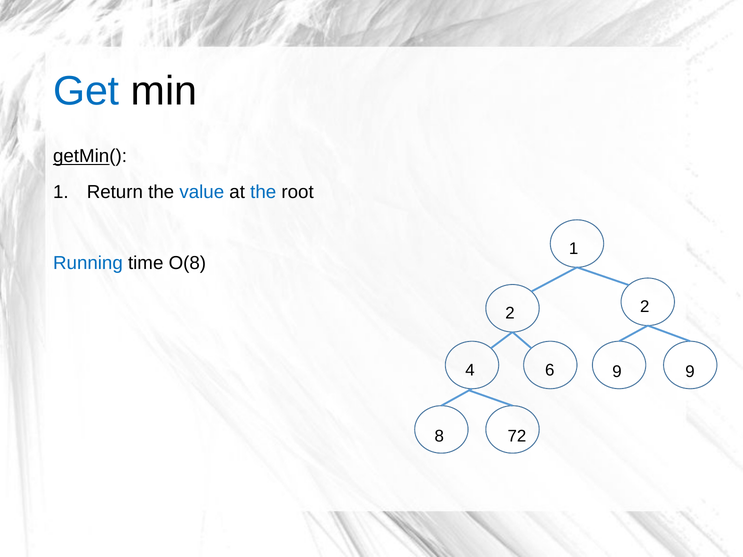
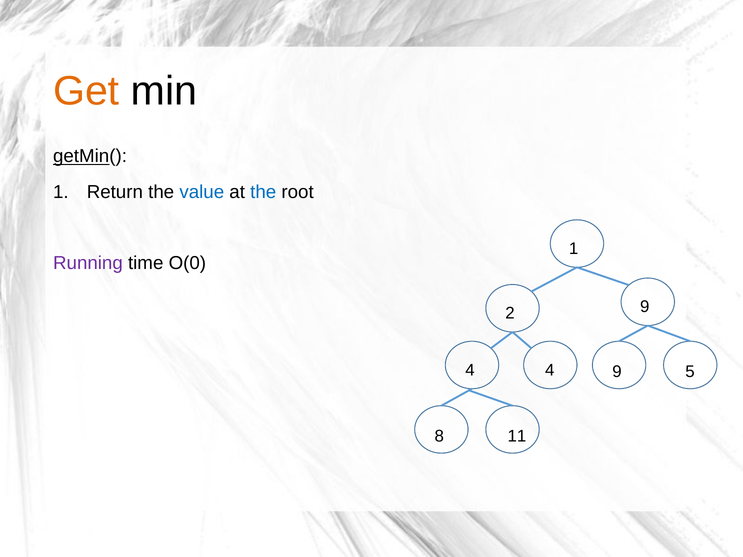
Get colour: blue -> orange
Running colour: blue -> purple
O(8: O(8 -> O(0
2 2: 2 -> 9
4 6: 6 -> 4
9 9: 9 -> 5
72: 72 -> 11
